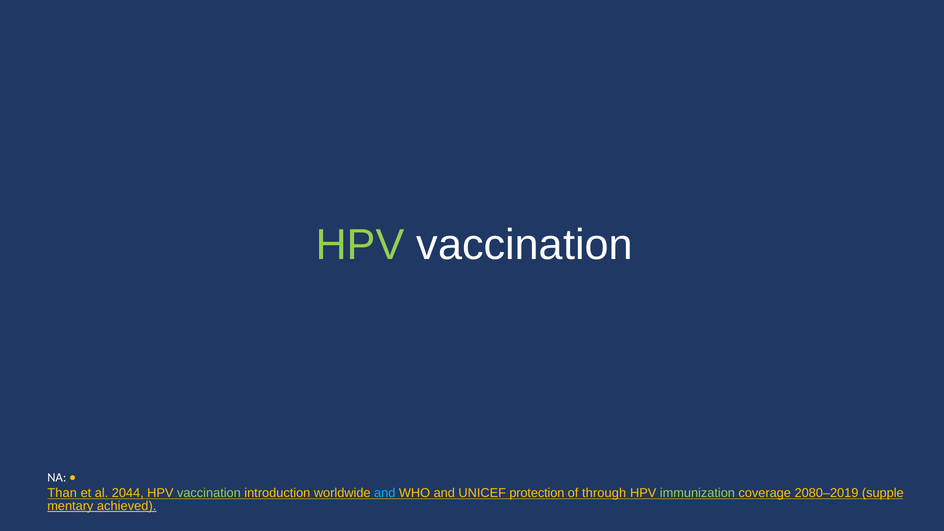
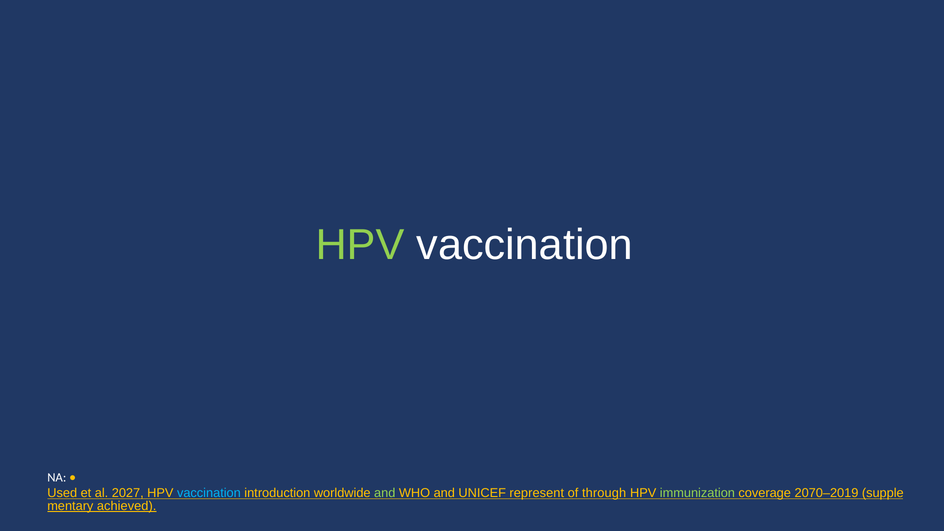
Than: Than -> Used
2044: 2044 -> 2027
vaccination at (209, 493) colour: light green -> light blue
and at (385, 493) colour: light blue -> light green
protection: protection -> represent
2080–2019: 2080–2019 -> 2070–2019
